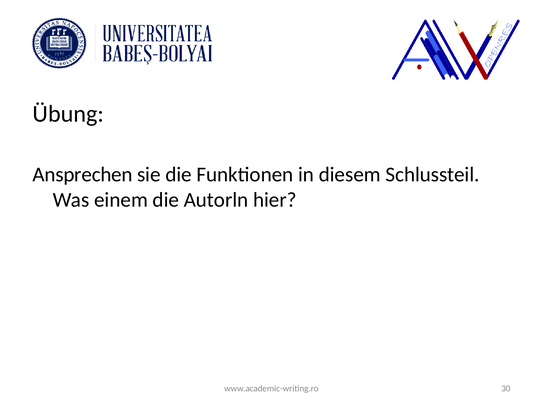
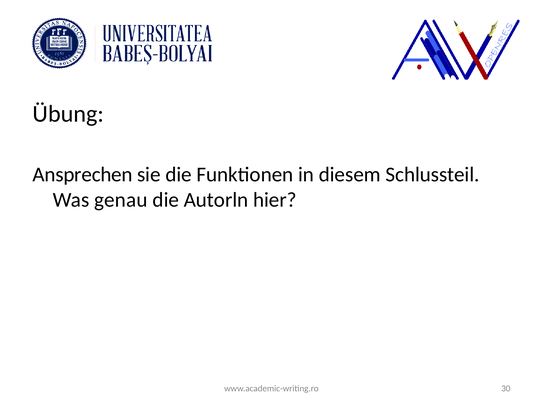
einem: einem -> genau
